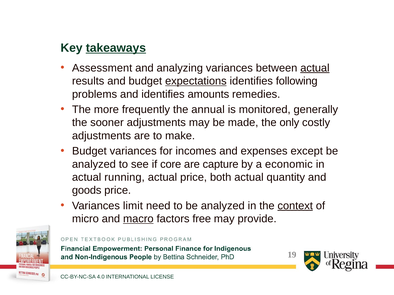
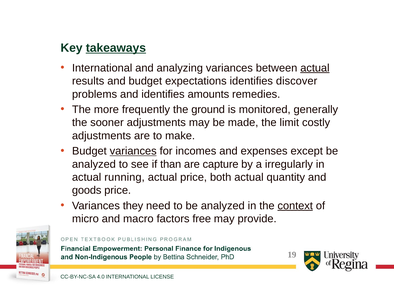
Assessment at (102, 68): Assessment -> International
expectations underline: present -> none
following: following -> discover
annual: annual -> ground
only: only -> limit
variances at (133, 151) underline: none -> present
core: core -> than
economic: economic -> irregularly
limit: limit -> they
macro underline: present -> none
